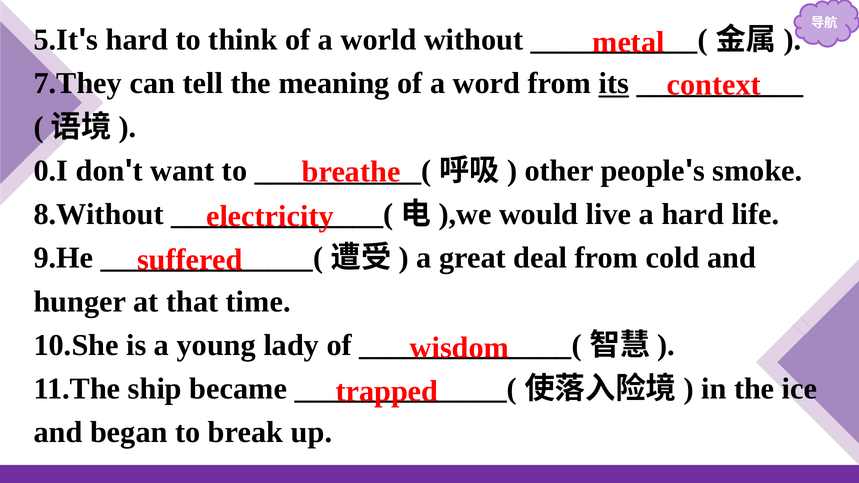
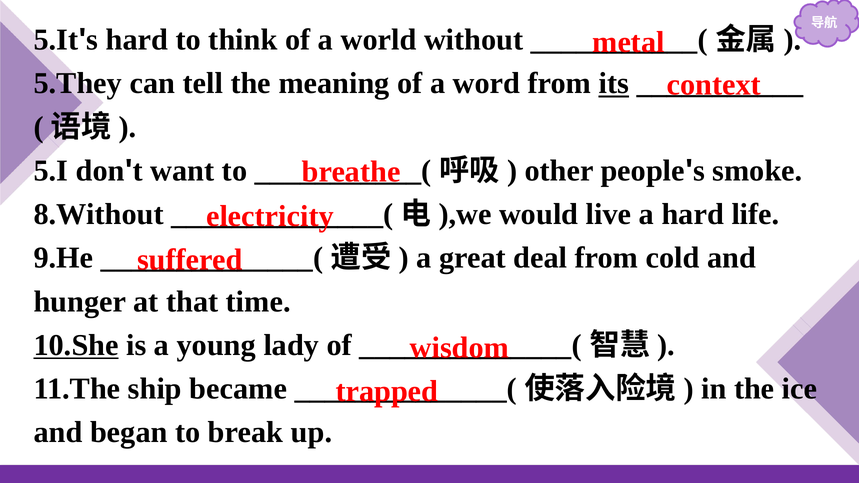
7.They: 7.They -> 5.They
0.I: 0.I -> 5.I
10.She underline: none -> present
